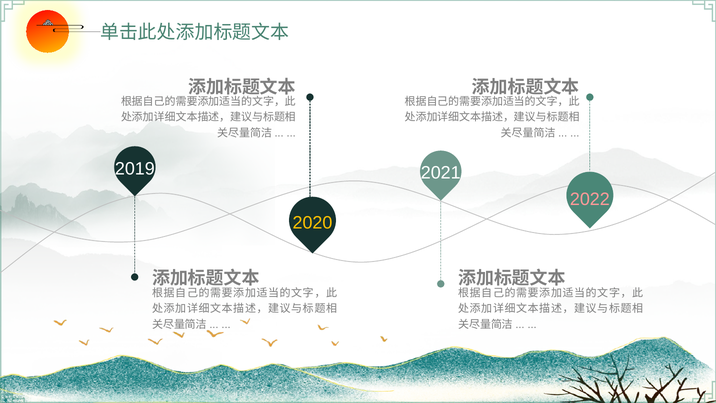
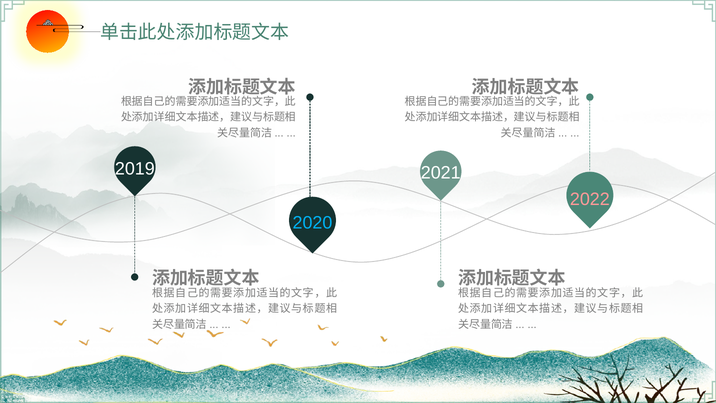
2020 colour: yellow -> light blue
